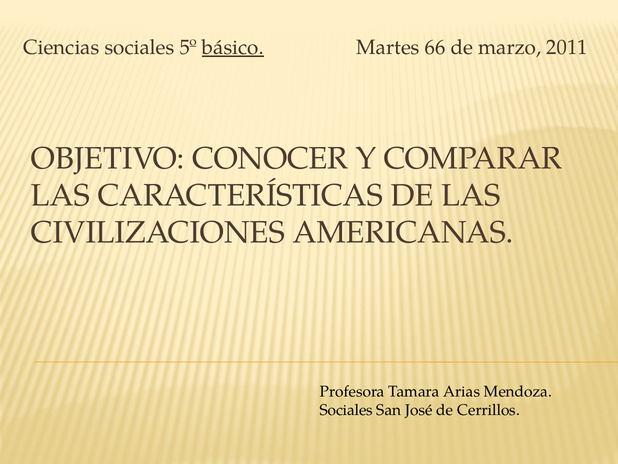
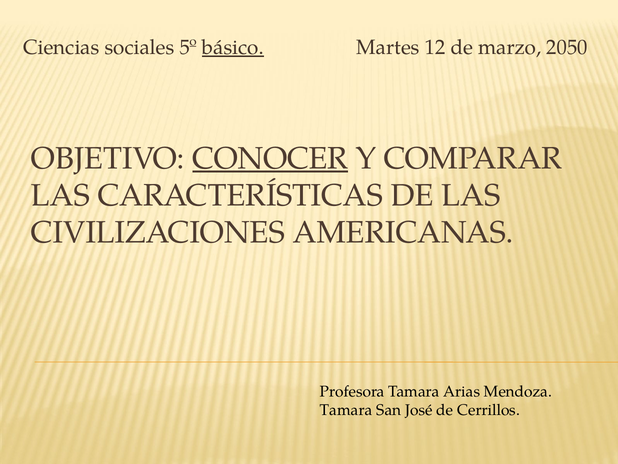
66: 66 -> 12
2011: 2011 -> 2050
CONOCER underline: none -> present
Sociales at (346, 410): Sociales -> Tamara
